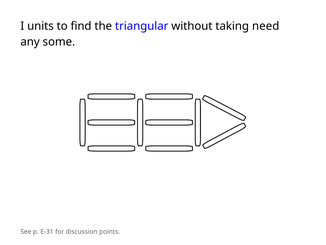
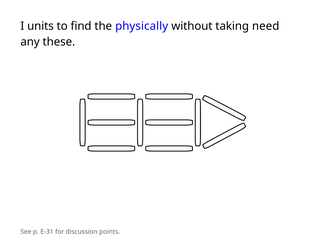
triangular: triangular -> physically
some: some -> these
